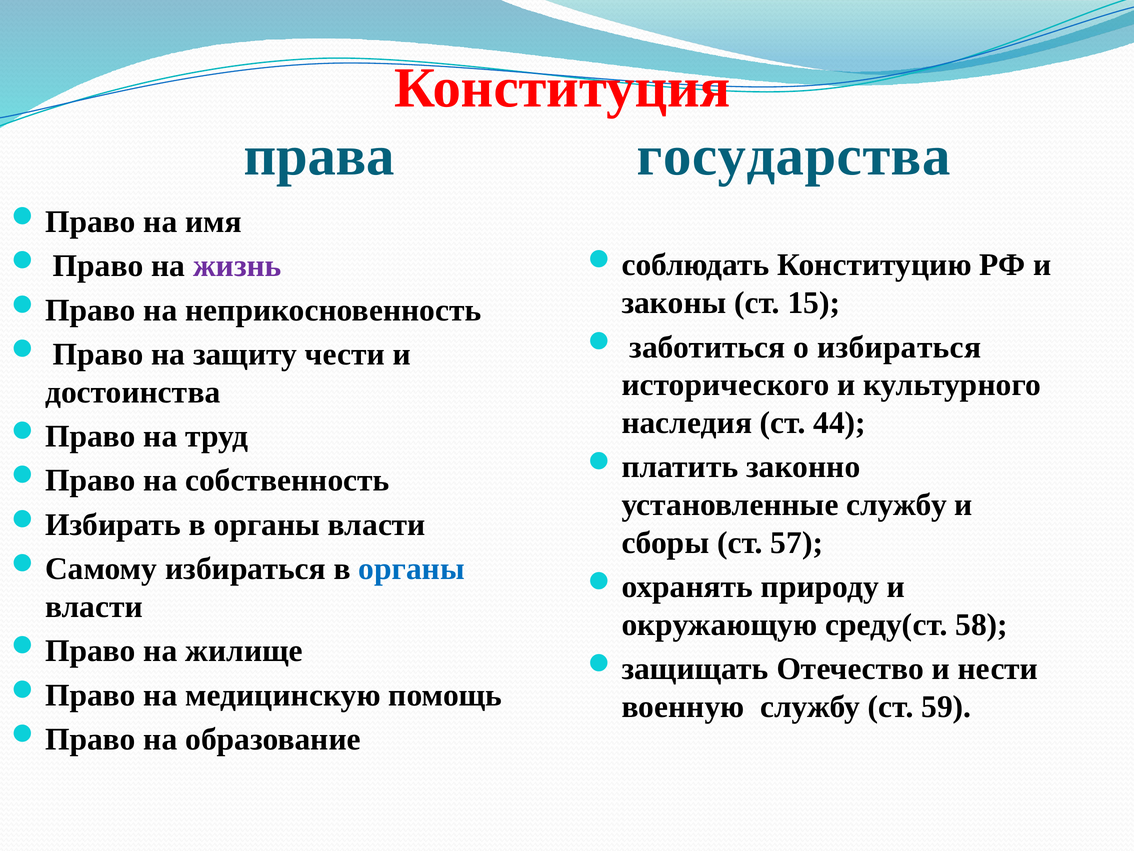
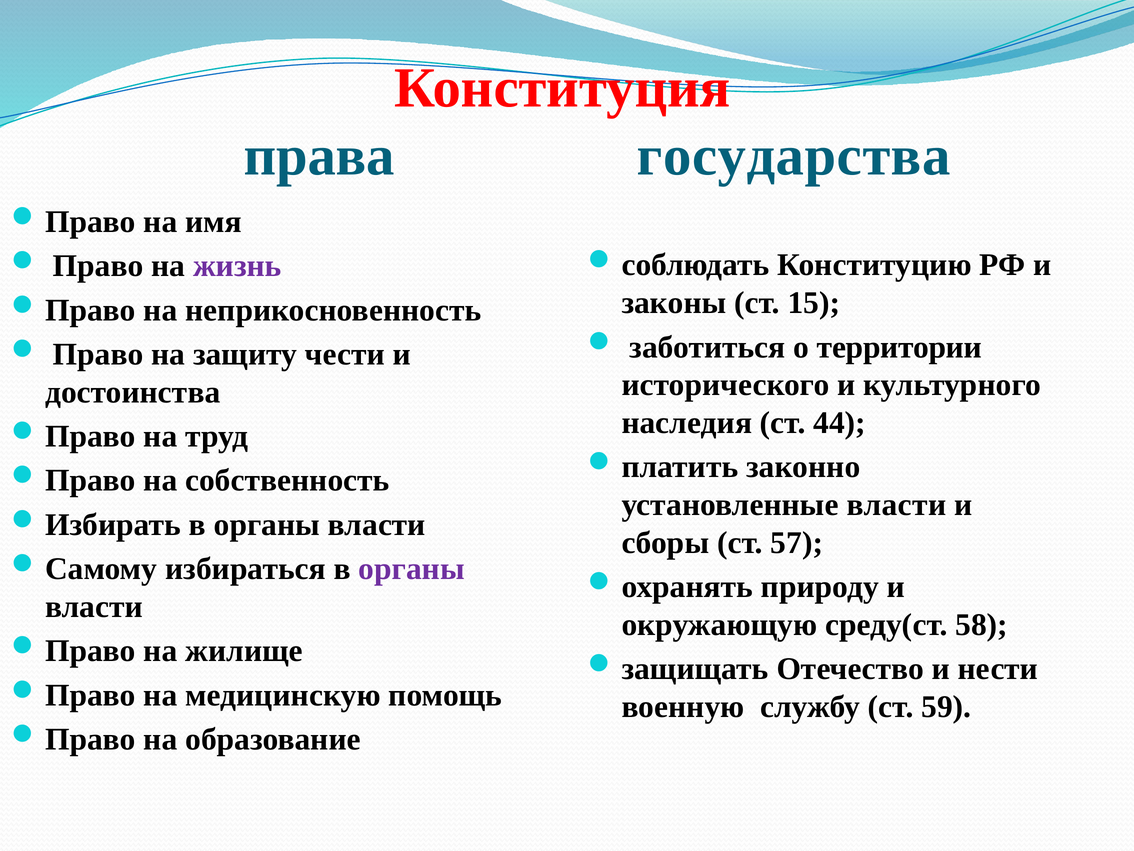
о избираться: избираться -> территории
установленные службу: службу -> власти
органы at (412, 569) colour: blue -> purple
